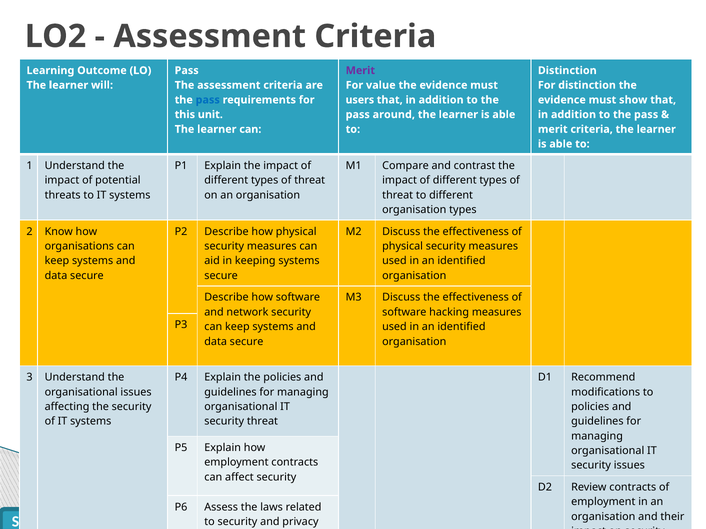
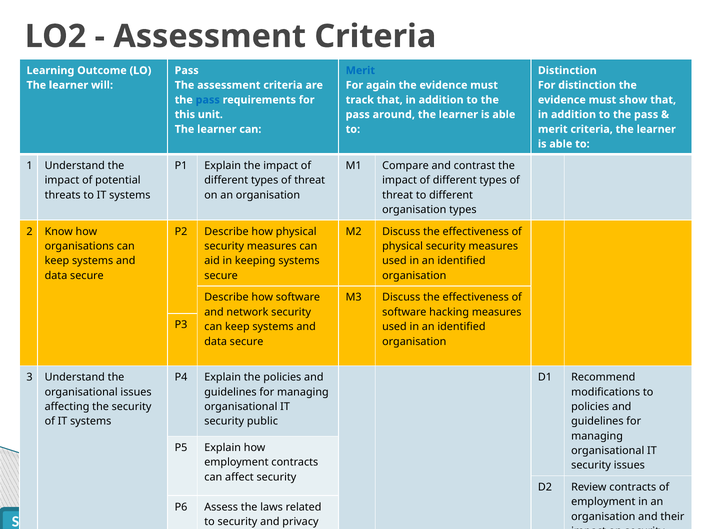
Merit at (360, 71) colour: purple -> blue
value: value -> again
users: users -> track
security threat: threat -> public
